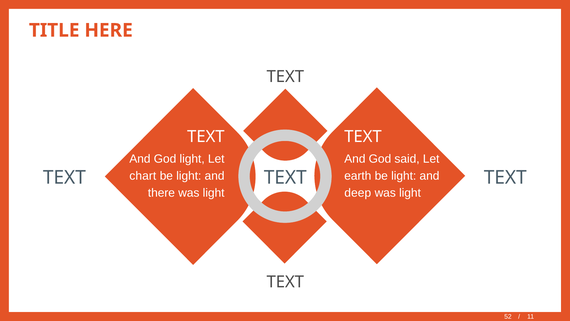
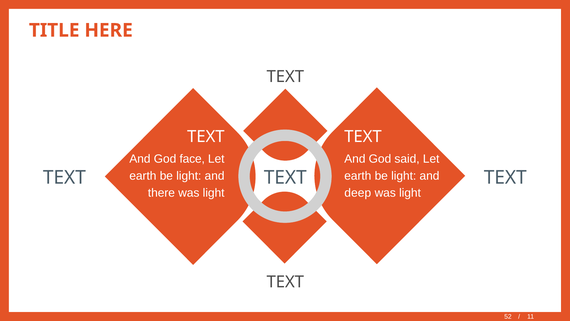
God light: light -> face
chart at (143, 176): chart -> earth
